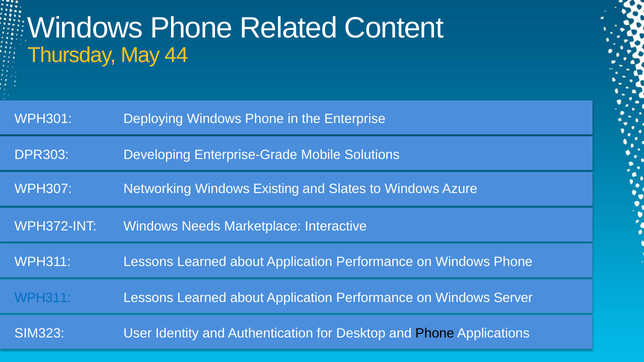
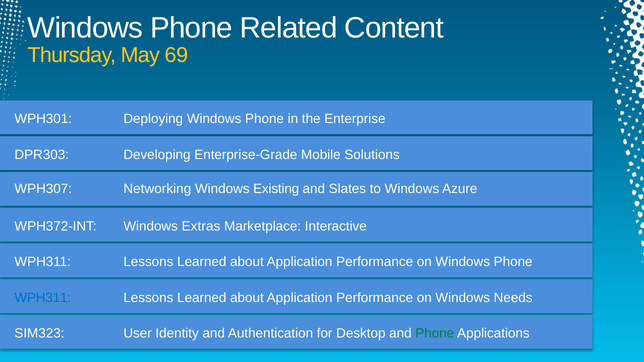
44: 44 -> 69
Needs: Needs -> Extras
Server: Server -> Needs
Phone at (435, 334) colour: black -> green
